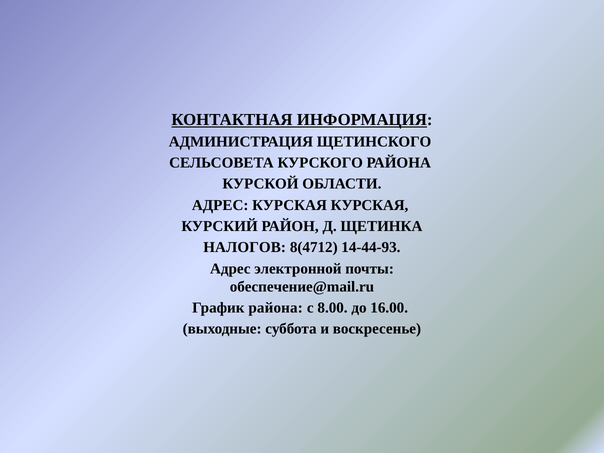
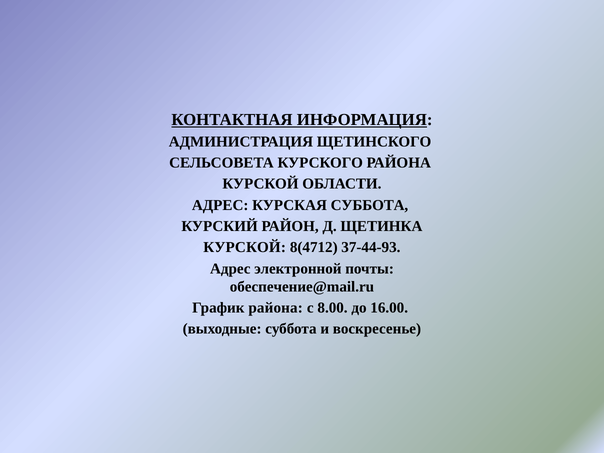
КУРСКАЯ КУРСКАЯ: КУРСКАЯ -> СУББОТА
НАЛОГОВ at (245, 247): НАЛОГОВ -> КУРСКОЙ
14-44-93: 14-44-93 -> 37-44-93
